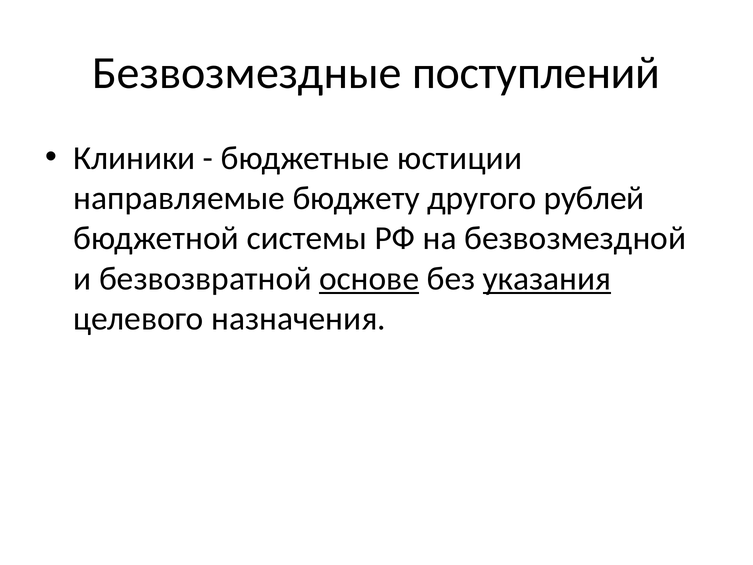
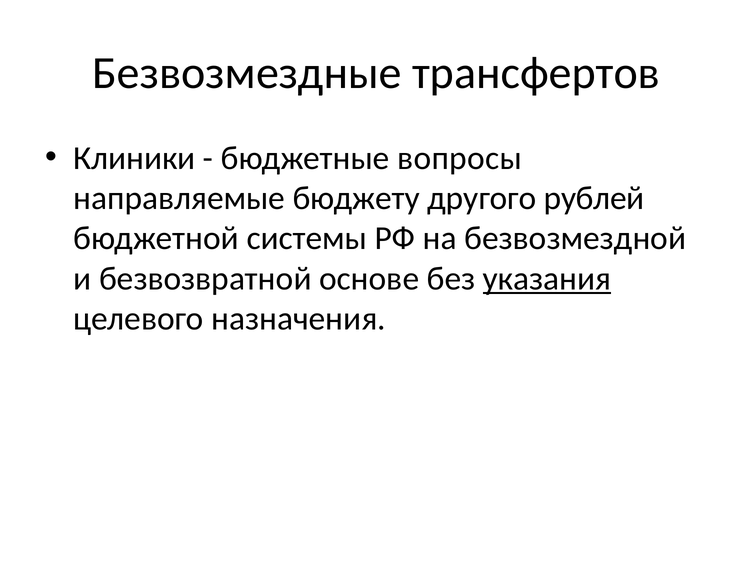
поступлений: поступлений -> трансфертов
юстиции: юстиции -> вопросы
основе underline: present -> none
